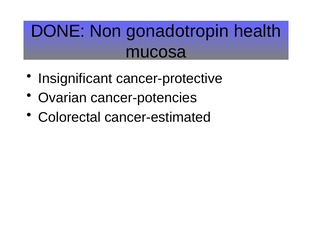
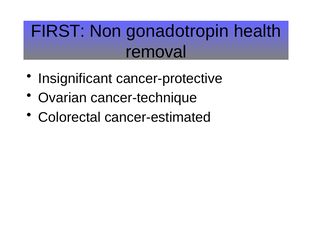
DONE: DONE -> FIRST
mucosa: mucosa -> removal
cancer-potencies: cancer-potencies -> cancer-technique
